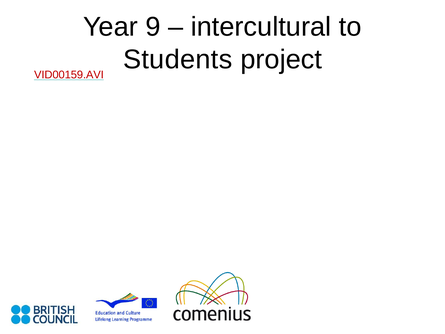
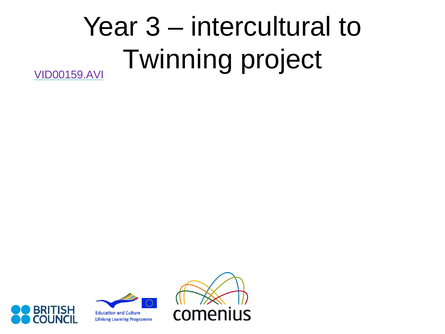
9: 9 -> 3
Students: Students -> Twinning
VID00159.AVI colour: red -> purple
